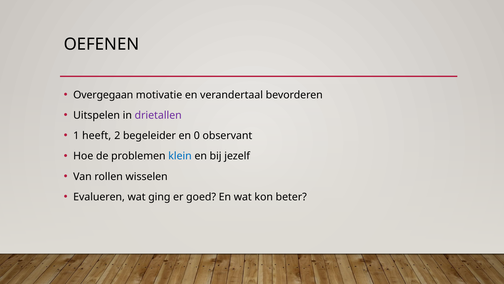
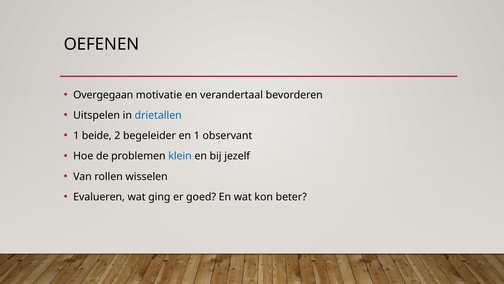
drietallen colour: purple -> blue
heeft: heeft -> beide
en 0: 0 -> 1
